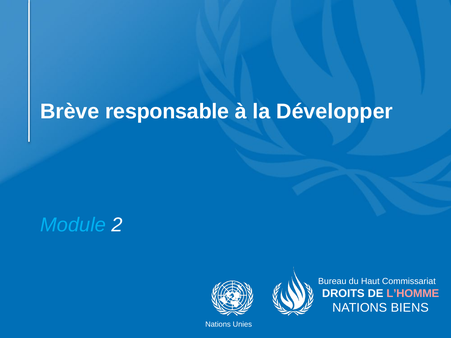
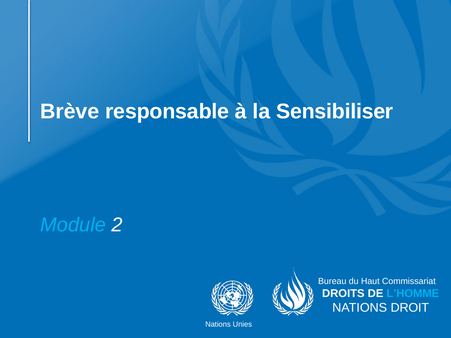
Développer: Développer -> Sensibiliser
L’HOMME colour: pink -> light blue
BIENS: BIENS -> DROIT
